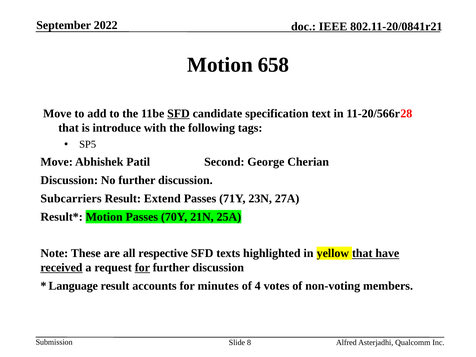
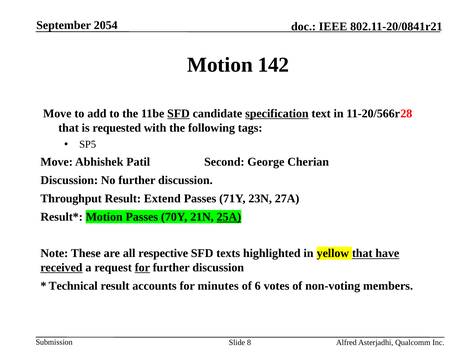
2022: 2022 -> 2054
658: 658 -> 142
specification underline: none -> present
introduce: introduce -> requested
Subcarriers: Subcarriers -> Throughput
25A underline: none -> present
Language: Language -> Technical
4: 4 -> 6
